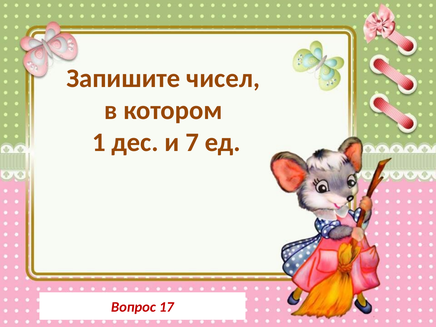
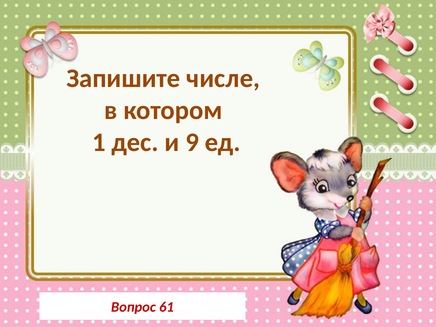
чисел: чисел -> числе
7: 7 -> 9
17: 17 -> 61
